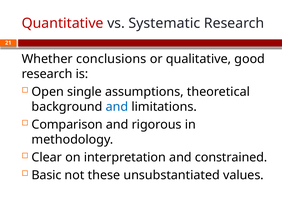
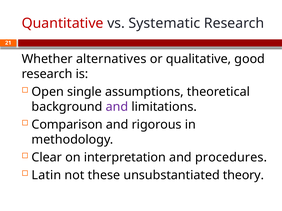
conclusions: conclusions -> alternatives
and at (117, 107) colour: blue -> purple
constrained: constrained -> procedures
Basic: Basic -> Latin
values: values -> theory
